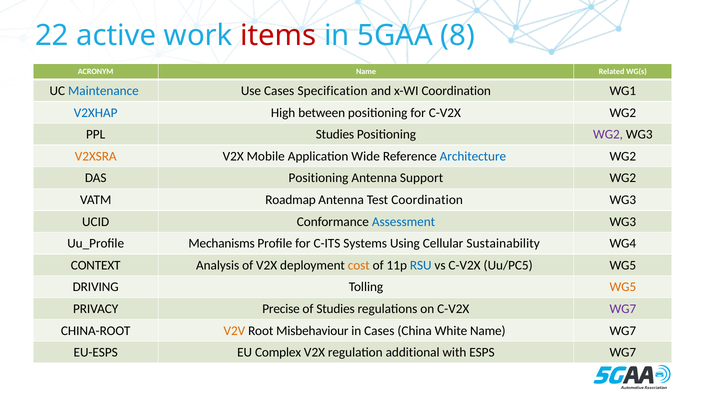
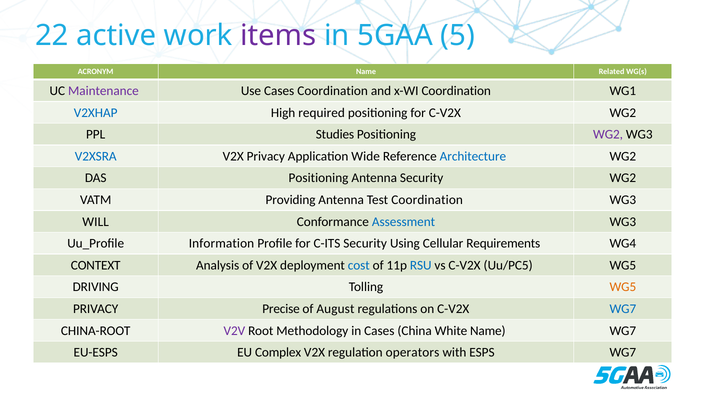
items colour: red -> purple
8: 8 -> 5
Maintenance colour: blue -> purple
Cases Specification: Specification -> Coordination
between: between -> required
V2XSRA colour: orange -> blue
V2X Mobile: Mobile -> Privacy
Antenna Support: Support -> Security
Roadmap: Roadmap -> Providing
UCID: UCID -> WILL
Mechanisms: Mechanisms -> Information
C-ITS Systems: Systems -> Security
Sustainability: Sustainability -> Requirements
cost colour: orange -> blue
of Studies: Studies -> August
WG7 at (623, 309) colour: purple -> blue
V2V colour: orange -> purple
Misbehaviour: Misbehaviour -> Methodology
additional: additional -> operators
